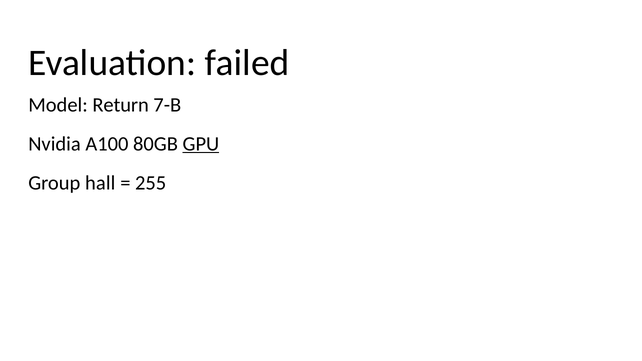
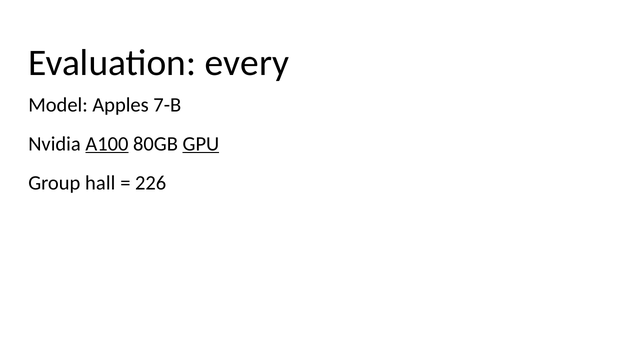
failed: failed -> every
Return: Return -> Apples
A100 underline: none -> present
255: 255 -> 226
